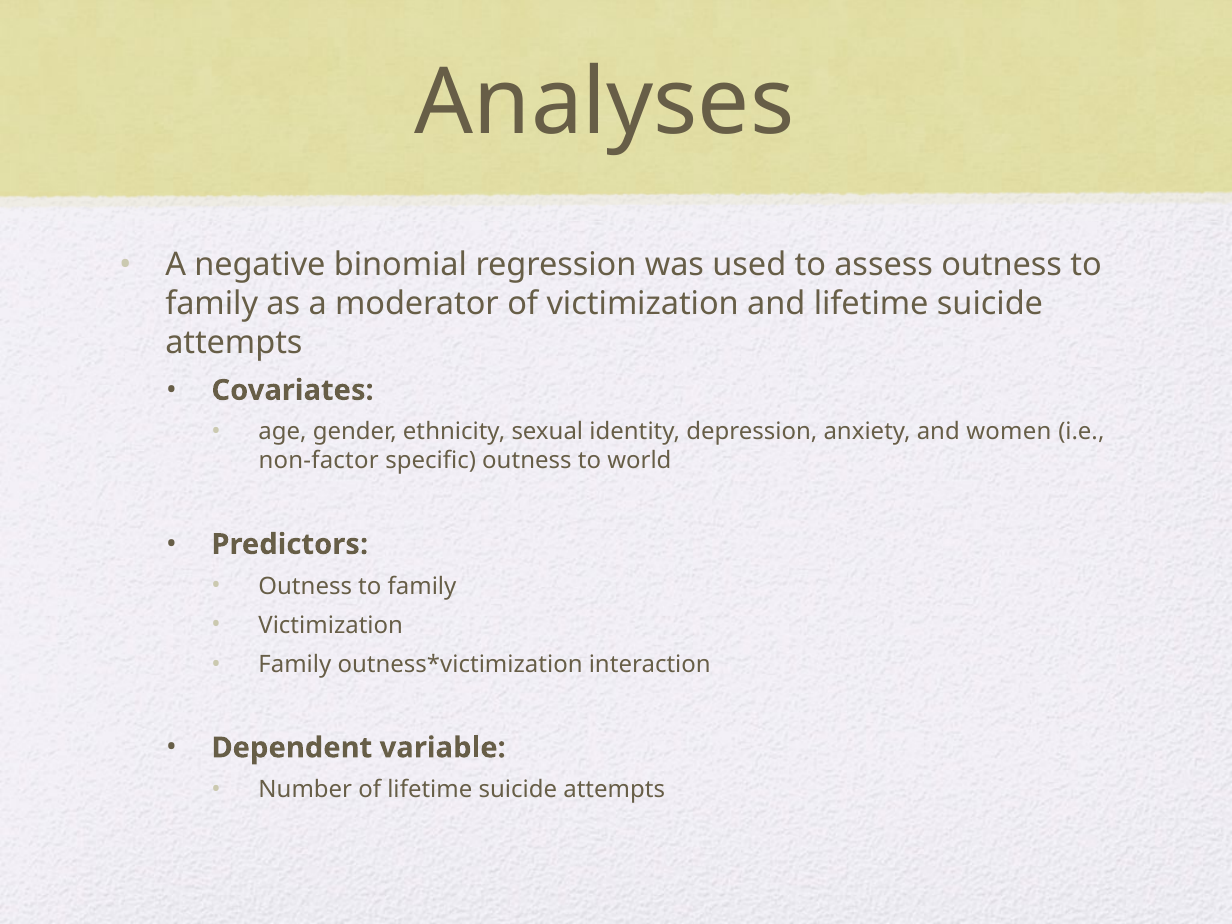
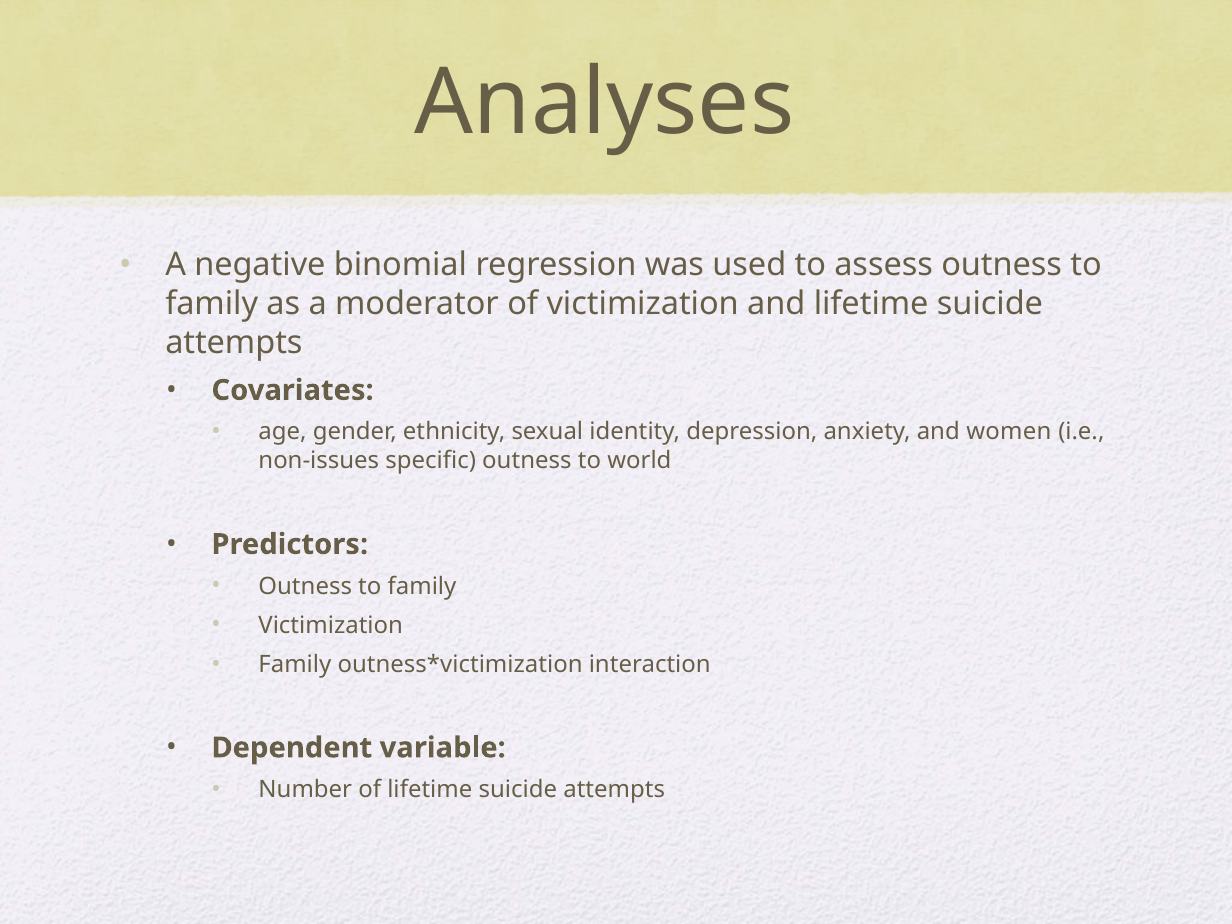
non-factor: non-factor -> non-issues
